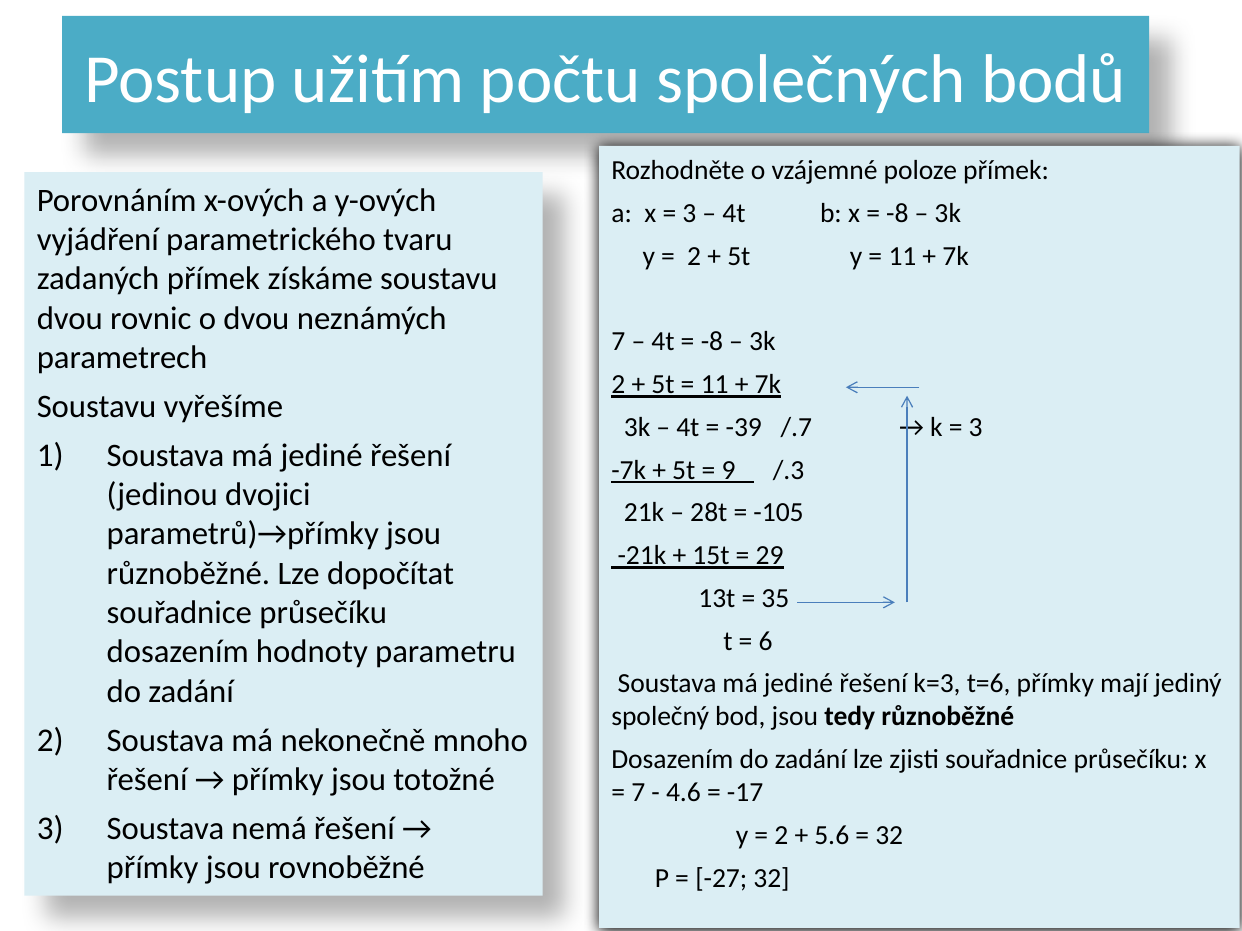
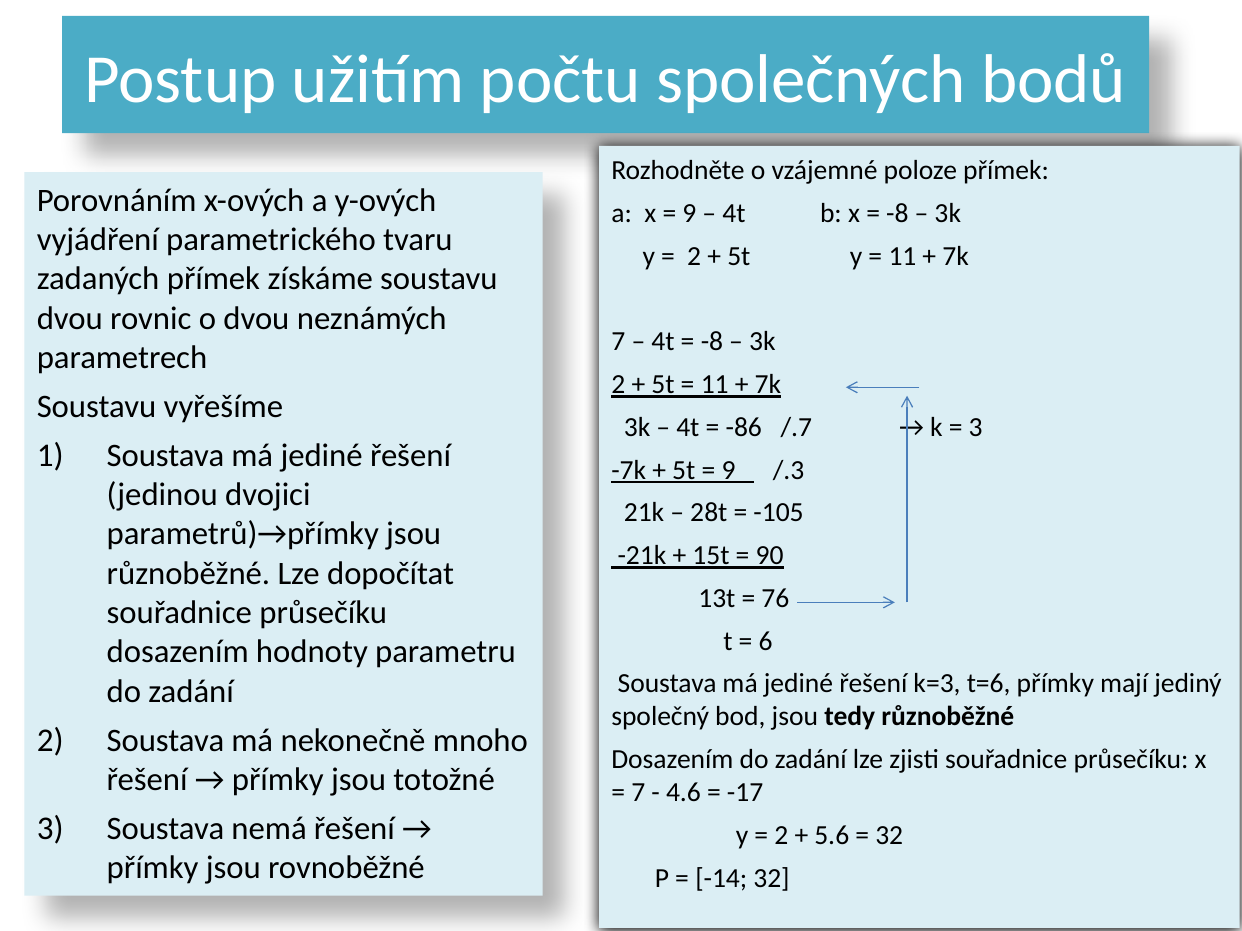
3 at (689, 213): 3 -> 9
-39: -39 -> -86
29: 29 -> 90
35: 35 -> 76
-27: -27 -> -14
